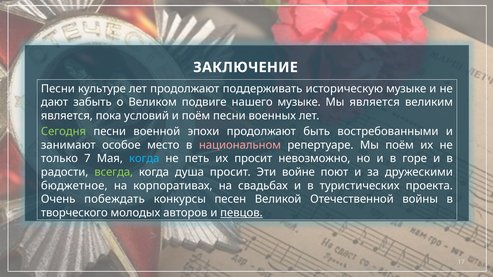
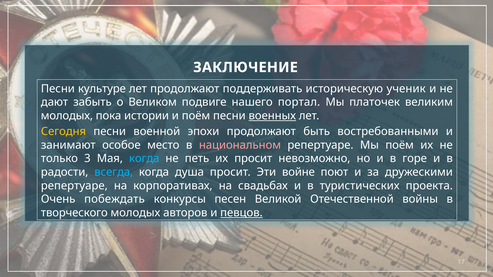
историческую музыке: музыке -> ученик
нашего музыке: музыке -> портал
Мы является: является -> платочек
является at (67, 116): является -> молодых
условий: условий -> истории
военных underline: none -> present
Сегодня colour: light green -> yellow
7: 7 -> 3
всегда colour: light green -> light blue
бюджетное at (74, 186): бюджетное -> репертуаре
